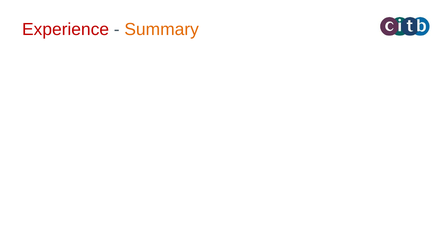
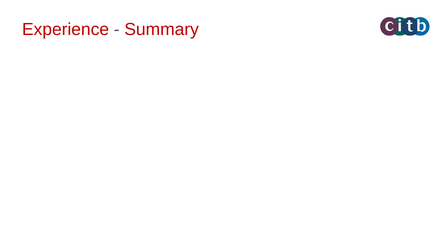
Summary colour: orange -> red
